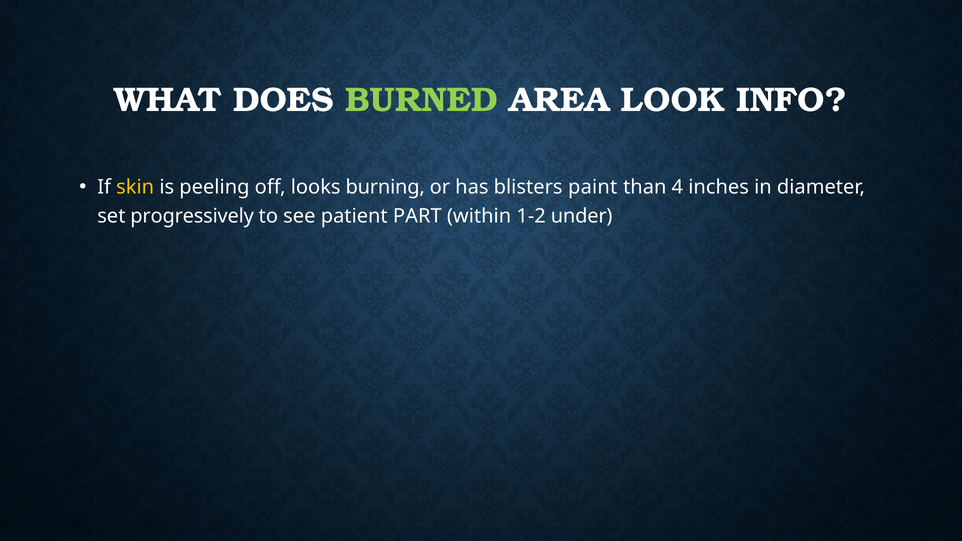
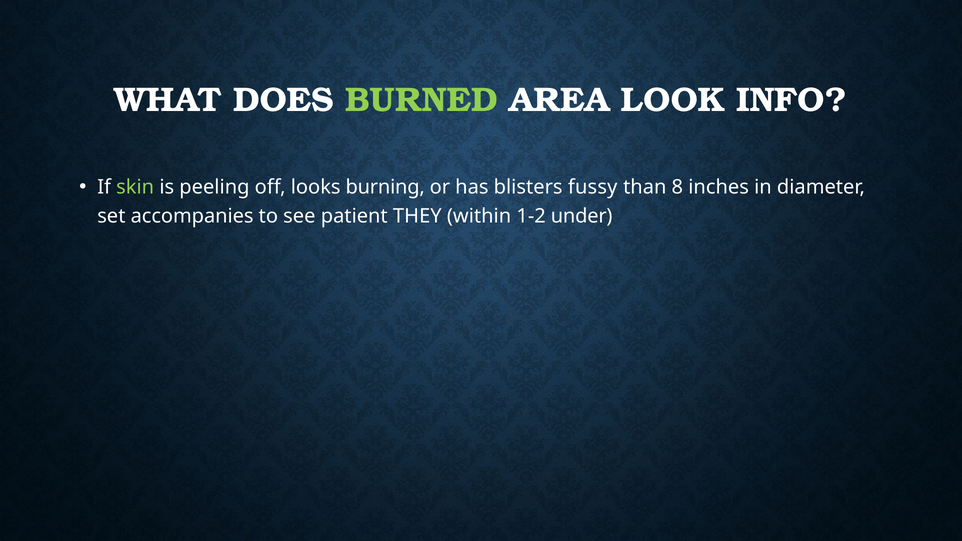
skin colour: yellow -> light green
paint: paint -> fussy
4: 4 -> 8
progressively: progressively -> accompanies
PART: PART -> THEY
